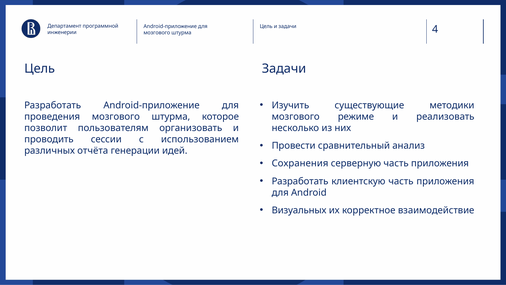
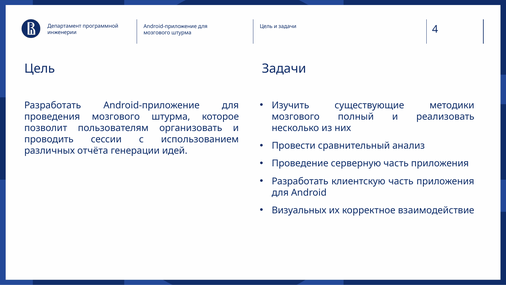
режиме: режиме -> полный
Сохранения: Сохранения -> Проведение
